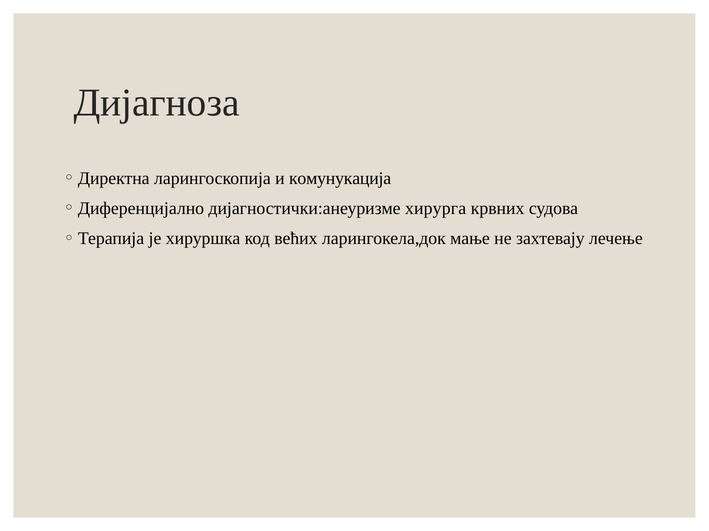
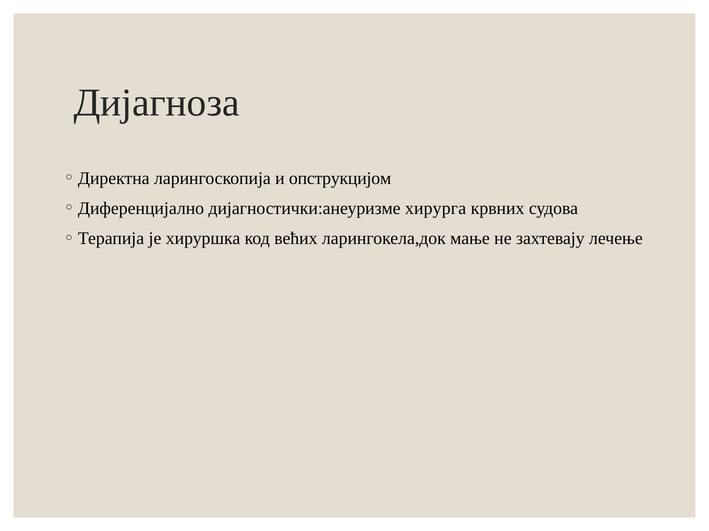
комунукација: комунукација -> опструкцијом
